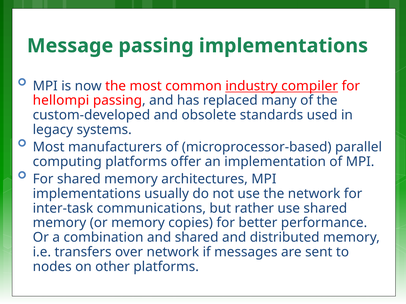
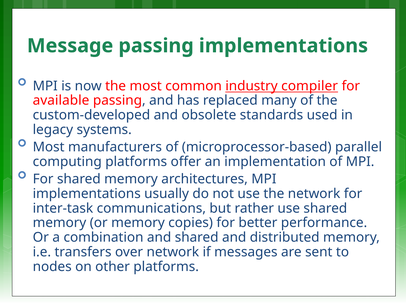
hellompi: hellompi -> available
